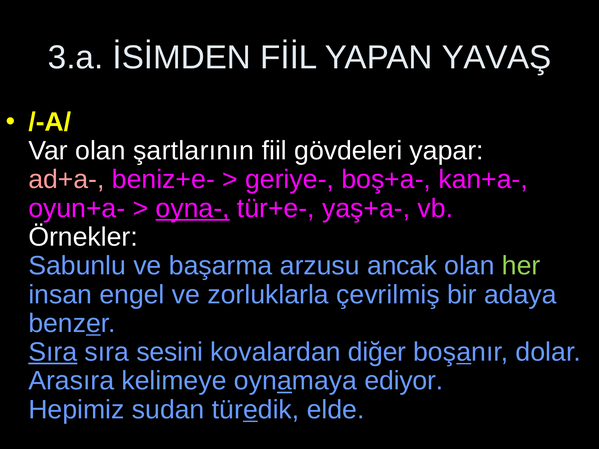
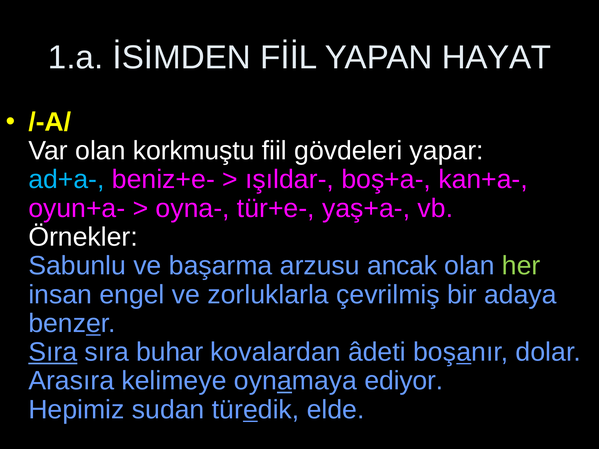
3.a: 3.a -> 1.a
YAVAŞ: YAVAŞ -> HAYAT
şartlarının: şartlarının -> korkmuştu
ad+a- colour: pink -> light blue
geriye-: geriye- -> ışıldar-
oyna- underline: present -> none
sesini: sesini -> buhar
diğer: diğer -> âdeti
